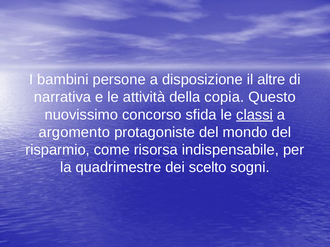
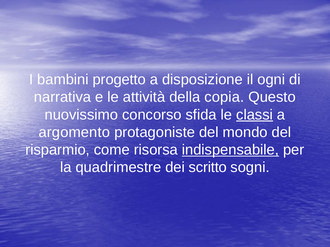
persone: persone -> progetto
altre: altre -> ogni
indispensabile underline: none -> present
scelto: scelto -> scritto
